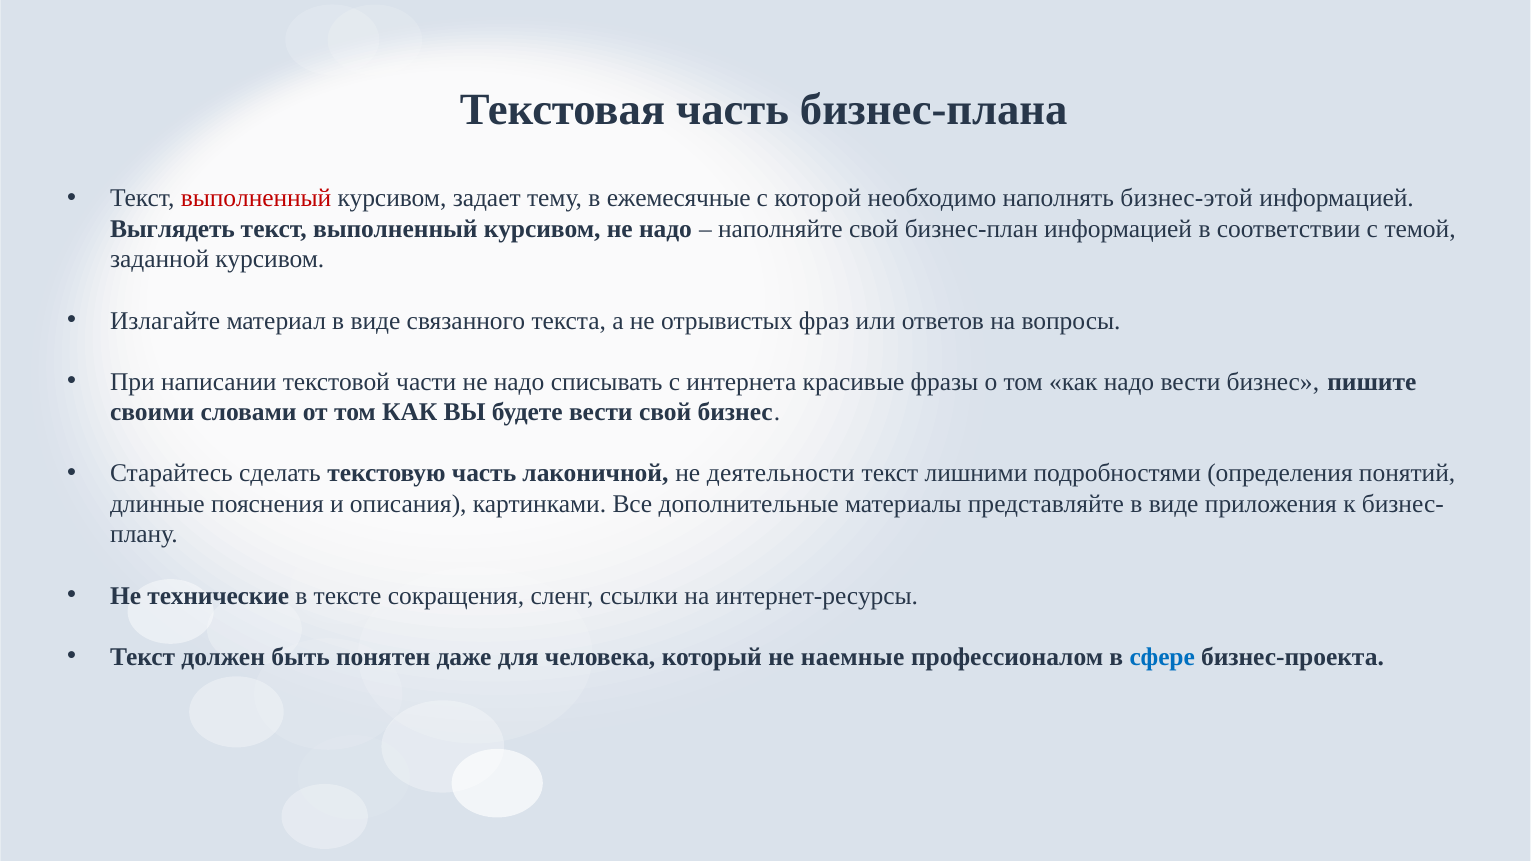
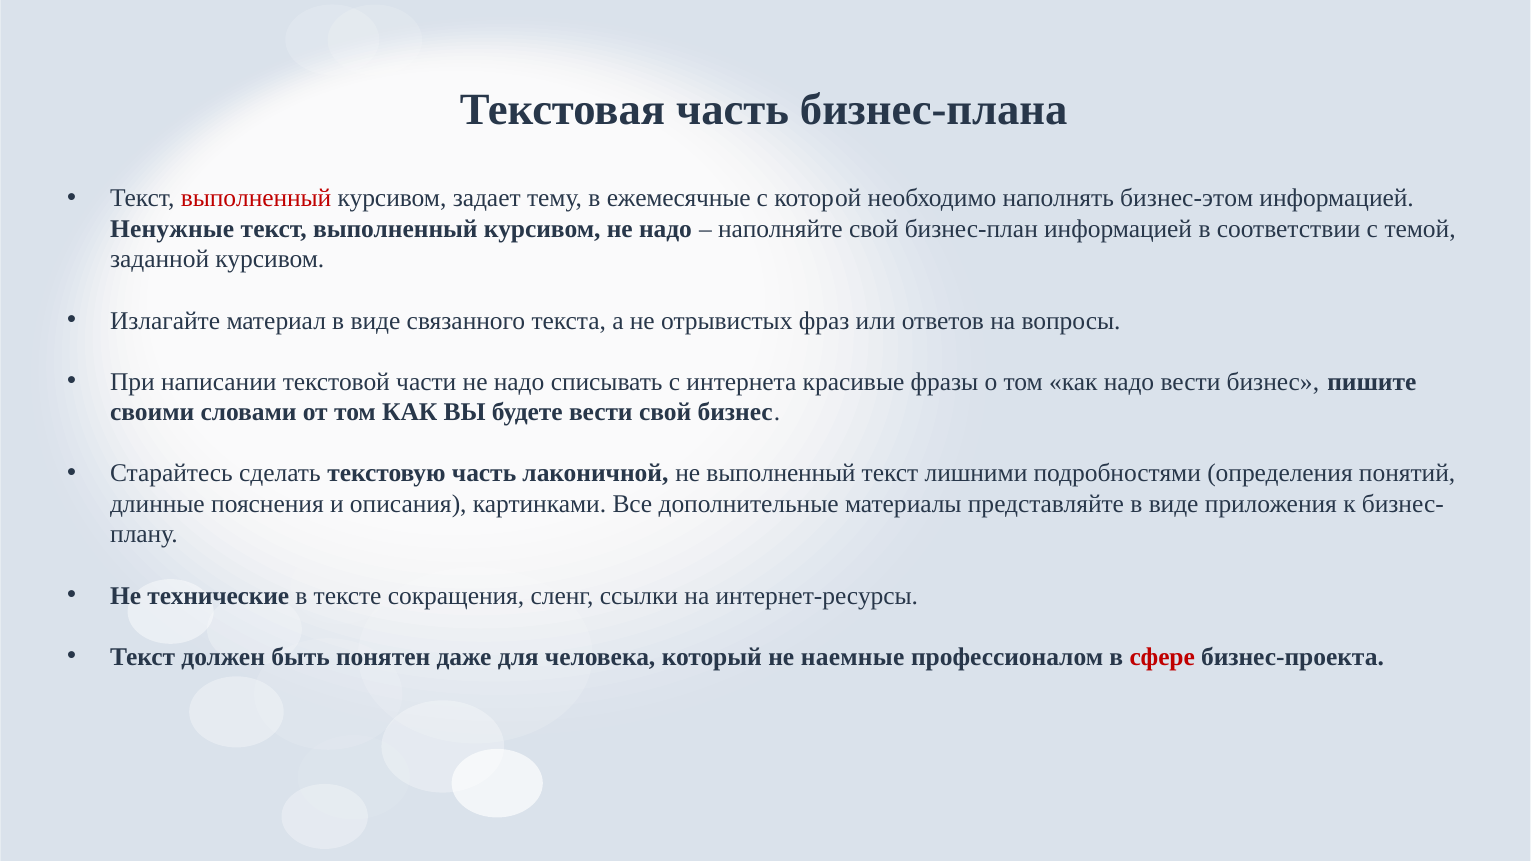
бизнес-этой: бизнес-этой -> бизнес-этом
Выглядеть: Выглядеть -> Ненужные
не деятельности: деятельности -> выполненный
сфере colour: blue -> red
